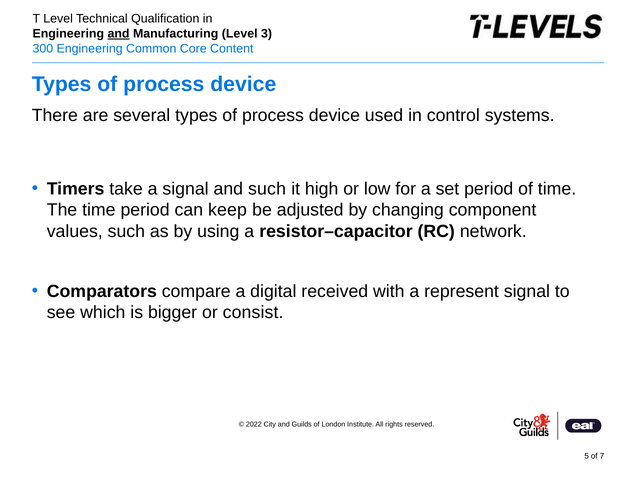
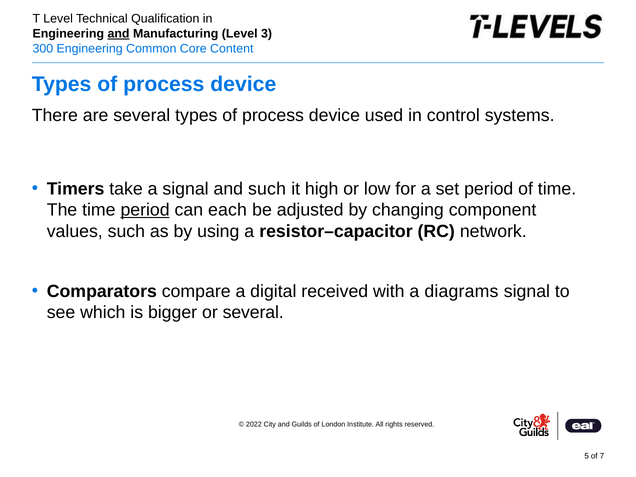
period at (145, 210) underline: none -> present
keep: keep -> each
represent: represent -> diagrams
or consist: consist -> several
